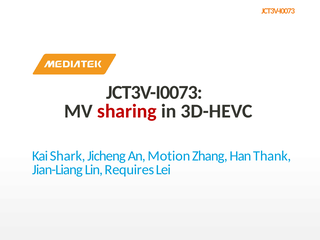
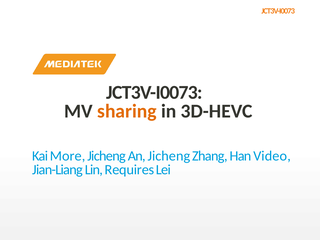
sharing colour: red -> orange
Shark: Shark -> More
An Motion: Motion -> Jicheng
Thank: Thank -> Video
